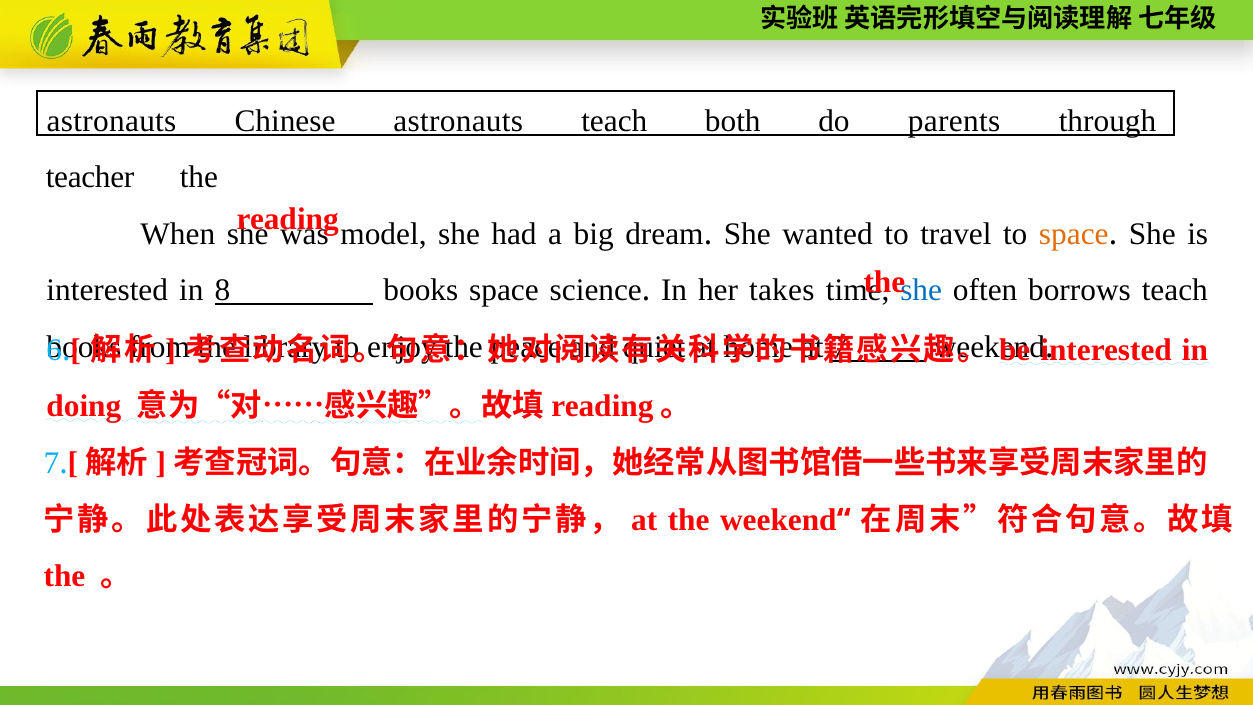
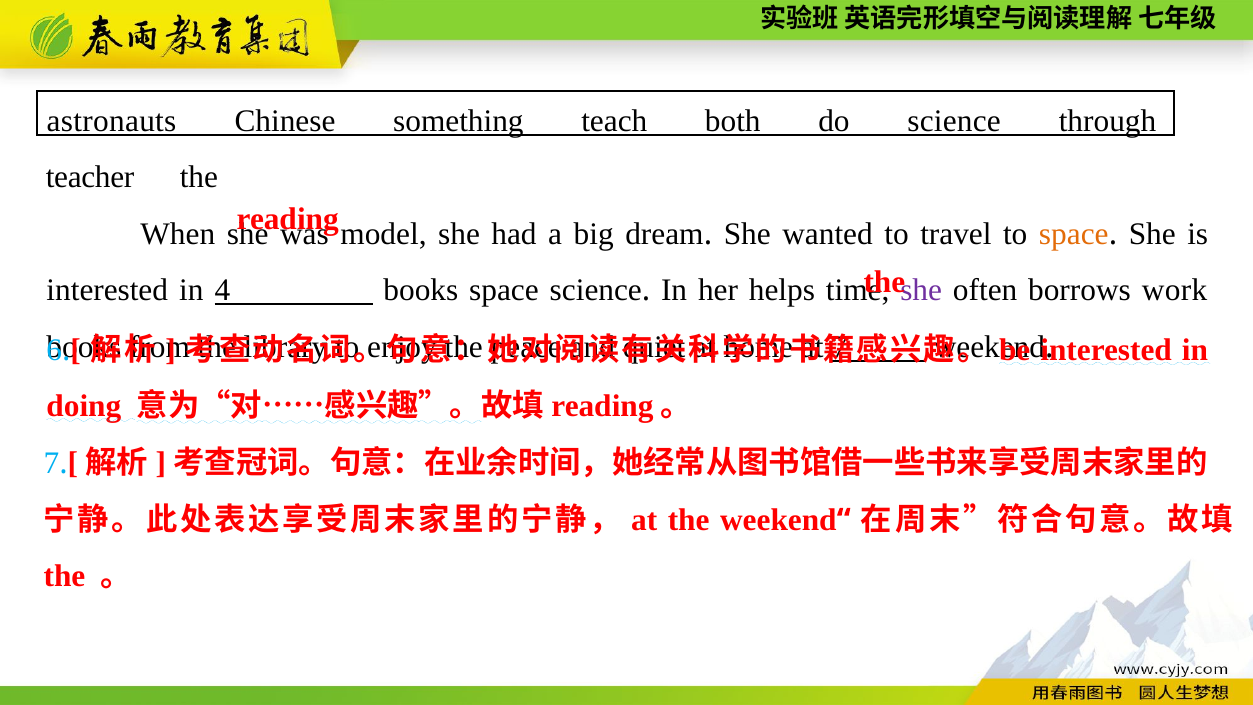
Chinese astronauts: astronauts -> something
do parents: parents -> science
8: 8 -> 4
takes: takes -> helps
she at (921, 290) colour: blue -> purple
borrows teach: teach -> work
